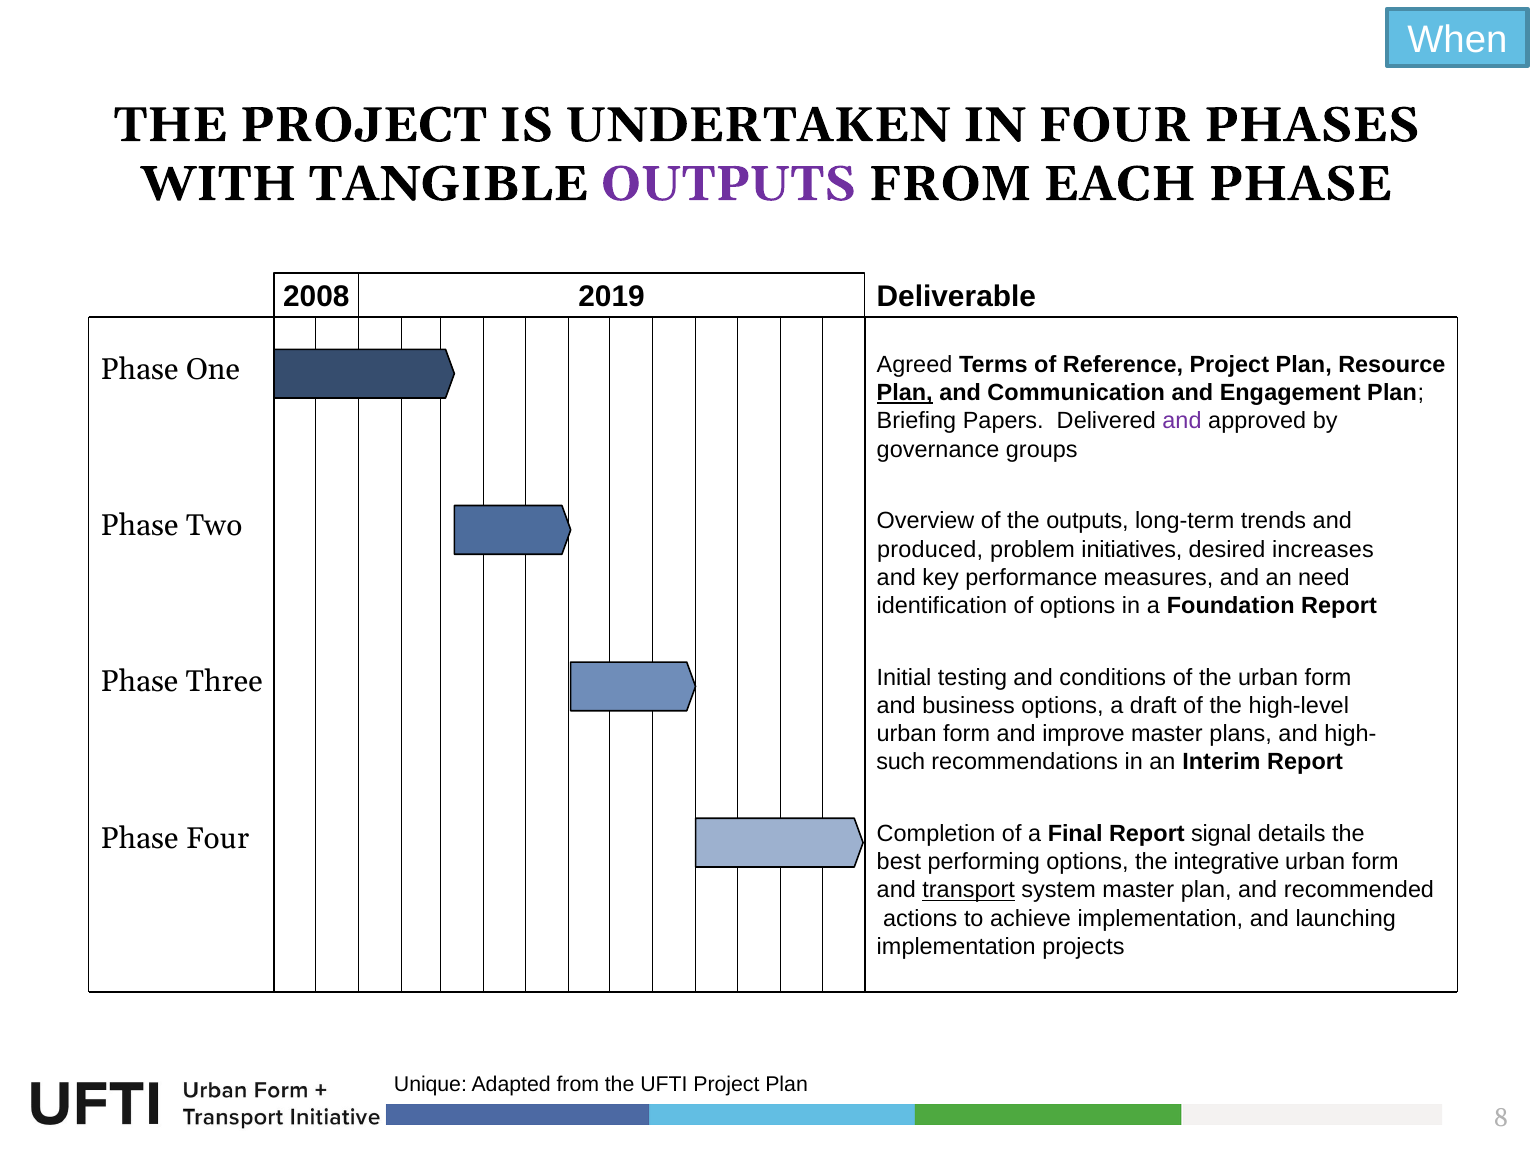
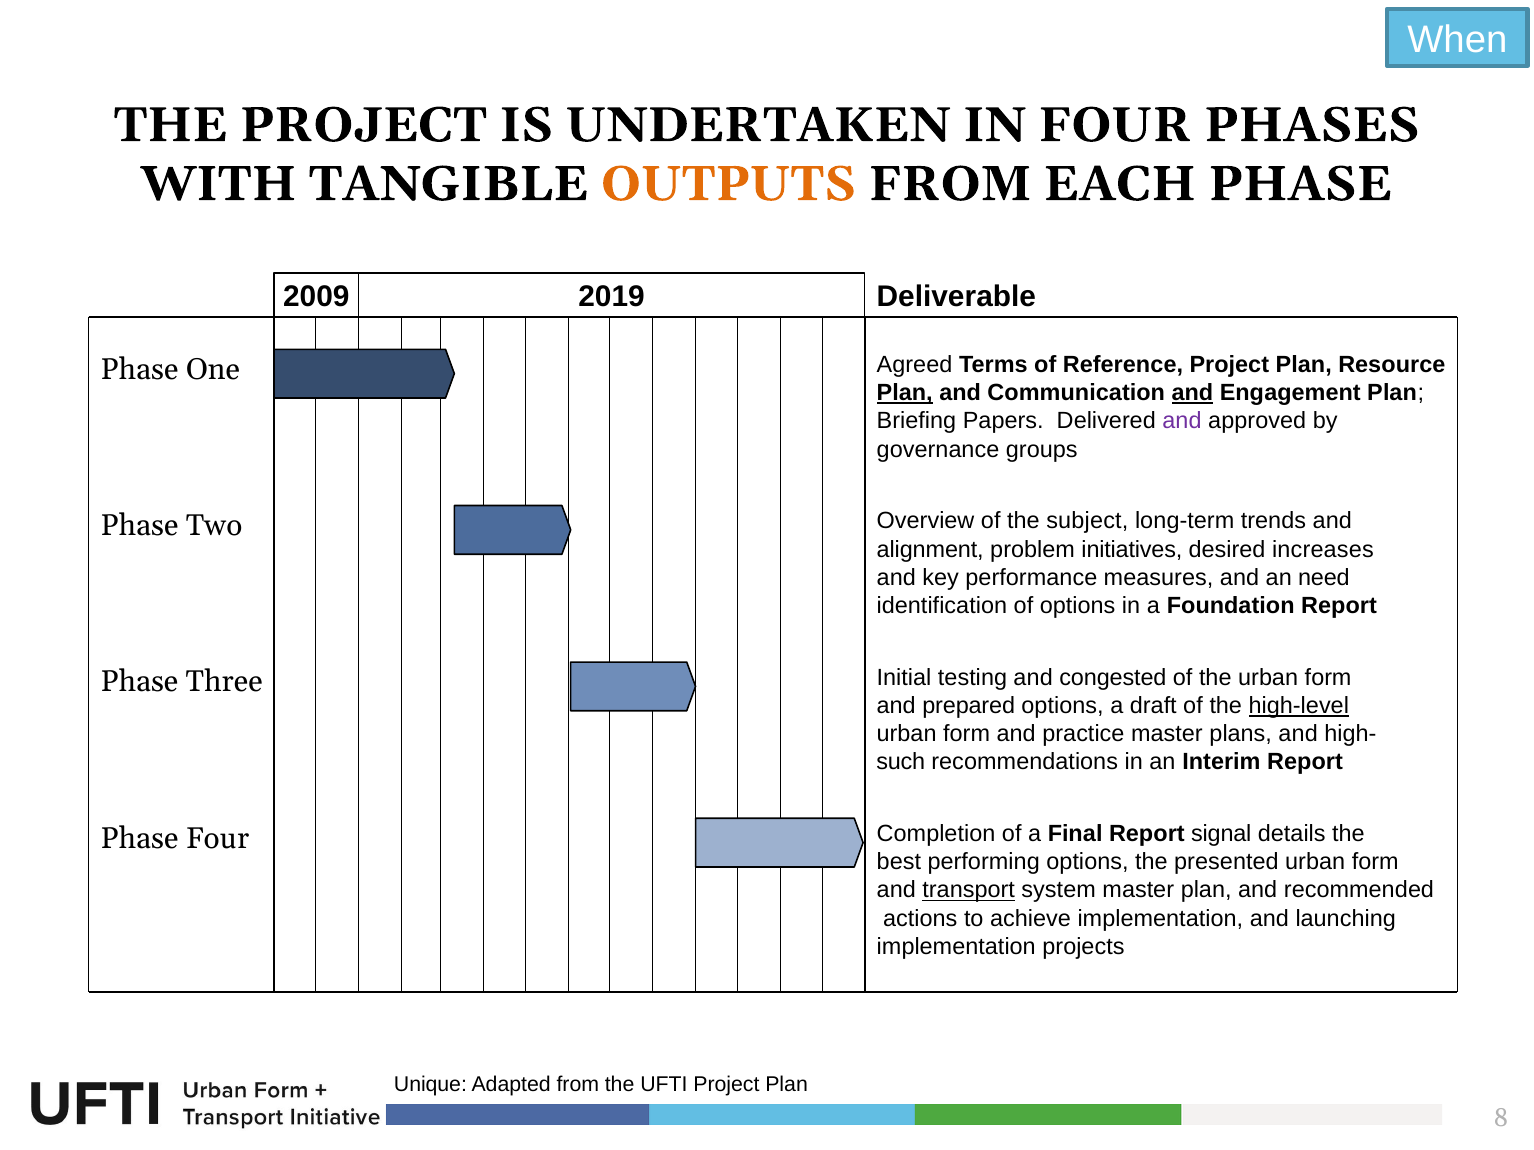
OUTPUTS at (728, 184) colour: purple -> orange
2008: 2008 -> 2009
and at (1192, 393) underline: none -> present
the outputs: outputs -> subject
produced: produced -> alignment
conditions: conditions -> congested
business: business -> prepared
high-level underline: none -> present
improve: improve -> practice
integrative: integrative -> presented
